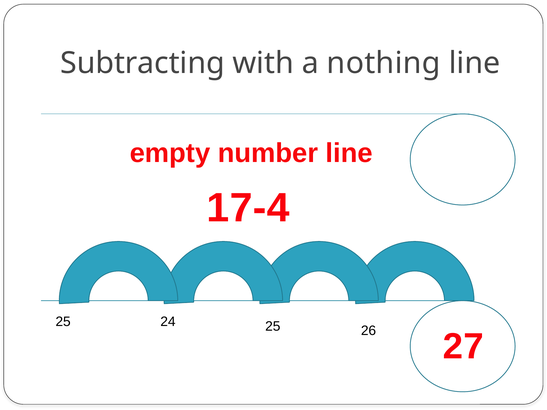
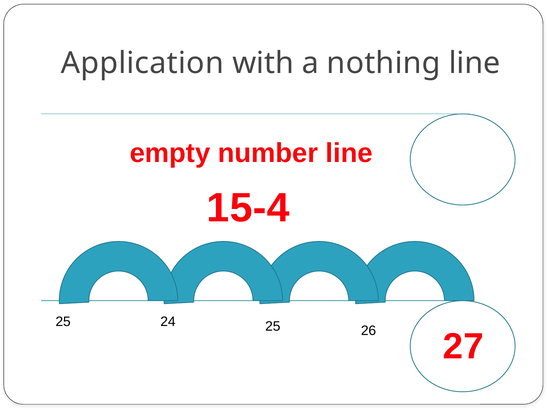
Subtracting: Subtracting -> Application
17-4: 17-4 -> 15-4
